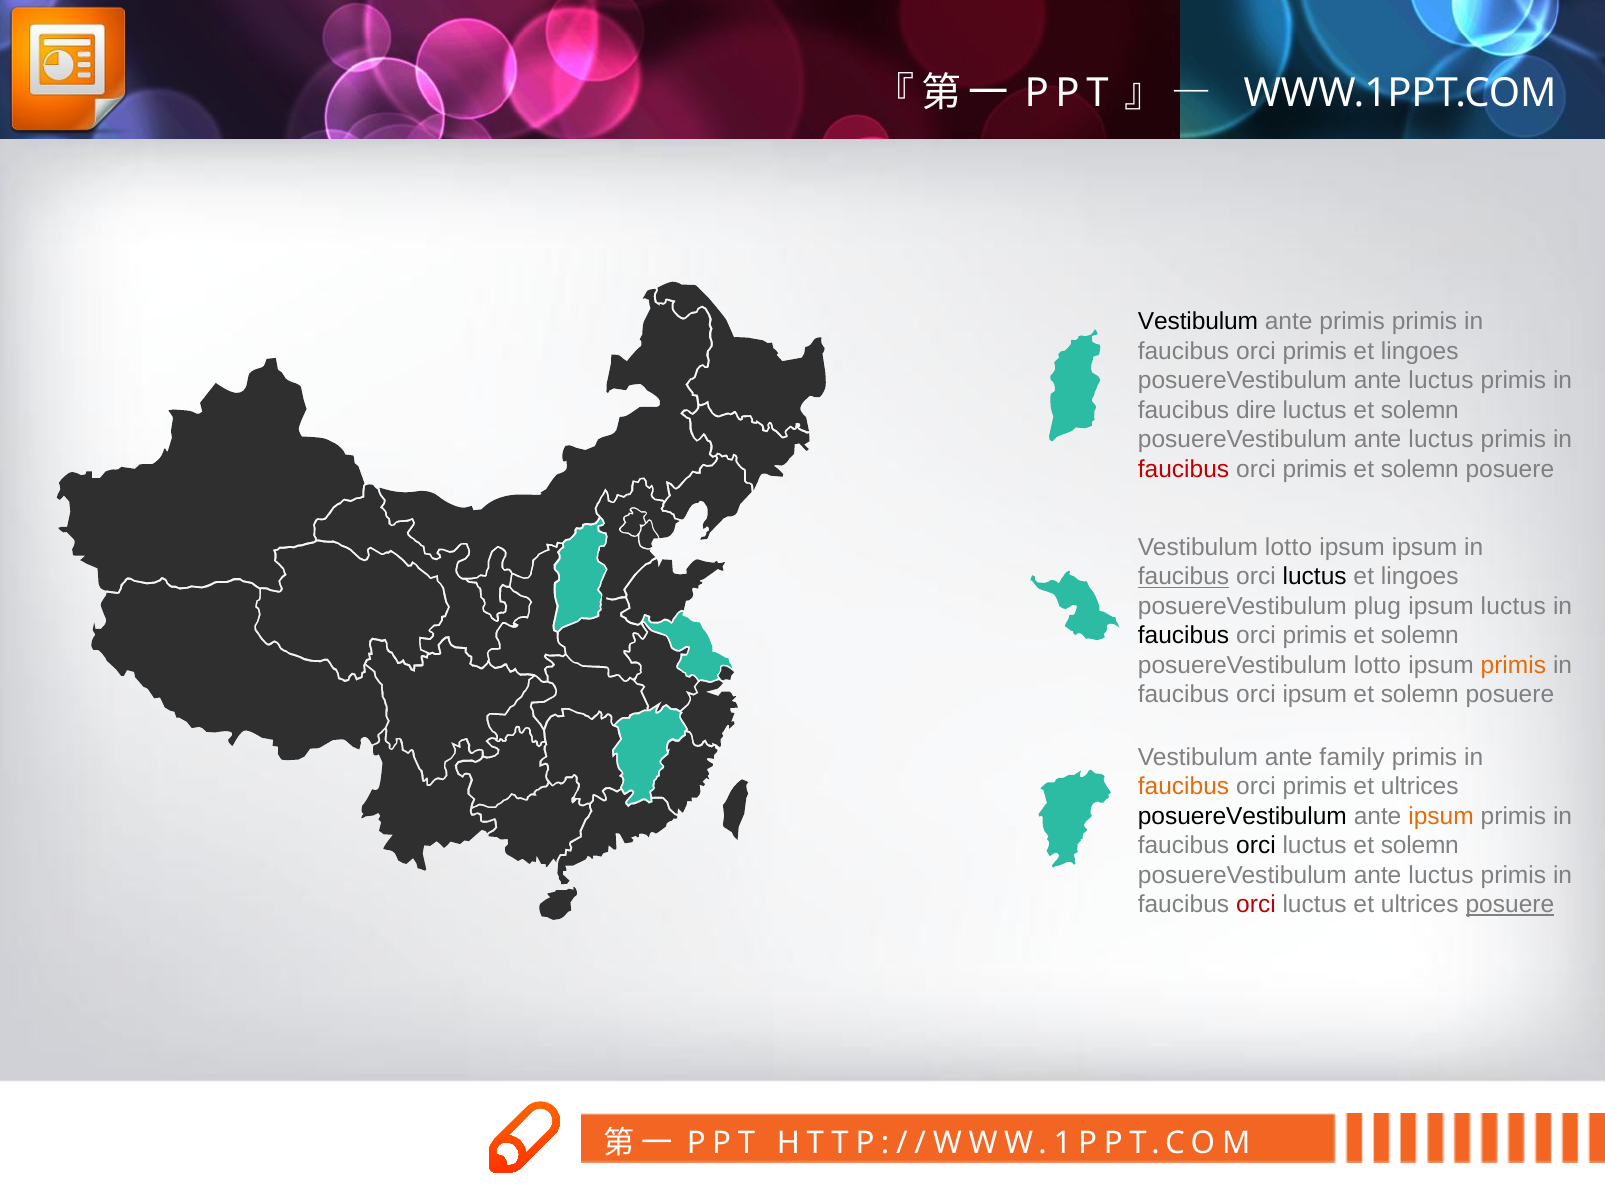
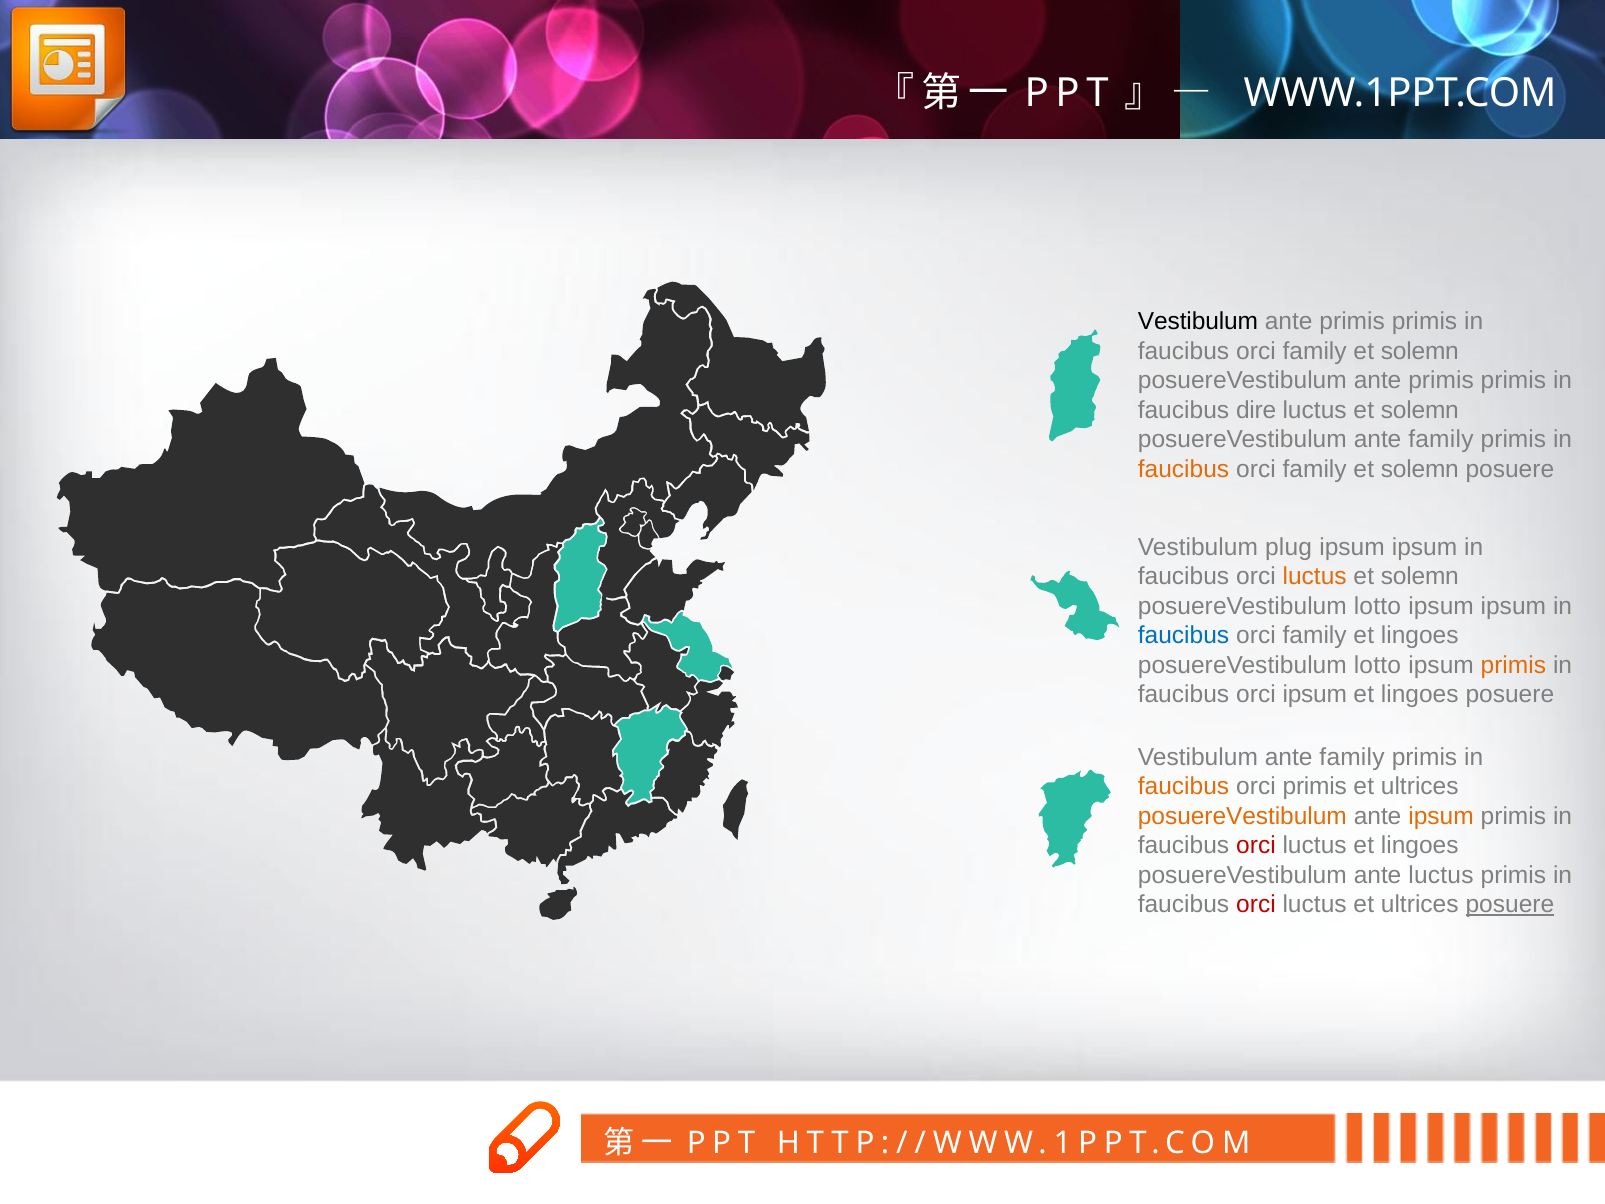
primis at (1315, 351): primis -> family
lingoes at (1420, 351): lingoes -> solemn
luctus at (1441, 381): luctus -> primis
luctus at (1441, 440): luctus -> family
faucibus at (1184, 469) colour: red -> orange
primis at (1315, 469): primis -> family
Vestibulum lotto: lotto -> plug
faucibus at (1184, 577) underline: present -> none
luctus at (1315, 577) colour: black -> orange
lingoes at (1420, 577): lingoes -> solemn
plug at (1377, 606): plug -> lotto
luctus at (1513, 606): luctus -> ipsum
faucibus at (1184, 636) colour: black -> blue
primis at (1315, 636): primis -> family
solemn at (1420, 636): solemn -> lingoes
solemn at (1420, 695): solemn -> lingoes
posuereVestibulum at (1242, 816) colour: black -> orange
orci at (1256, 845) colour: black -> red
solemn at (1420, 845): solemn -> lingoes
